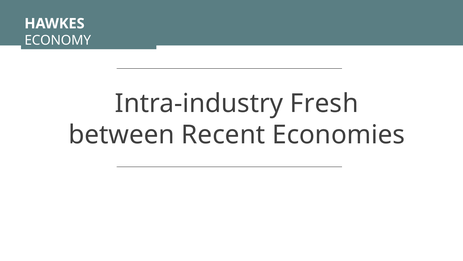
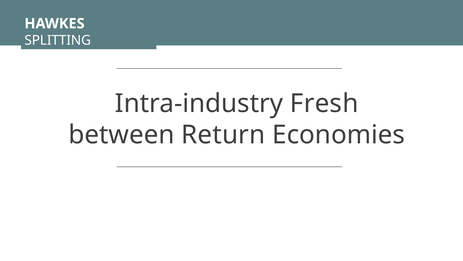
ECONOMY: ECONOMY -> SPLITTING
Recent: Recent -> Return
